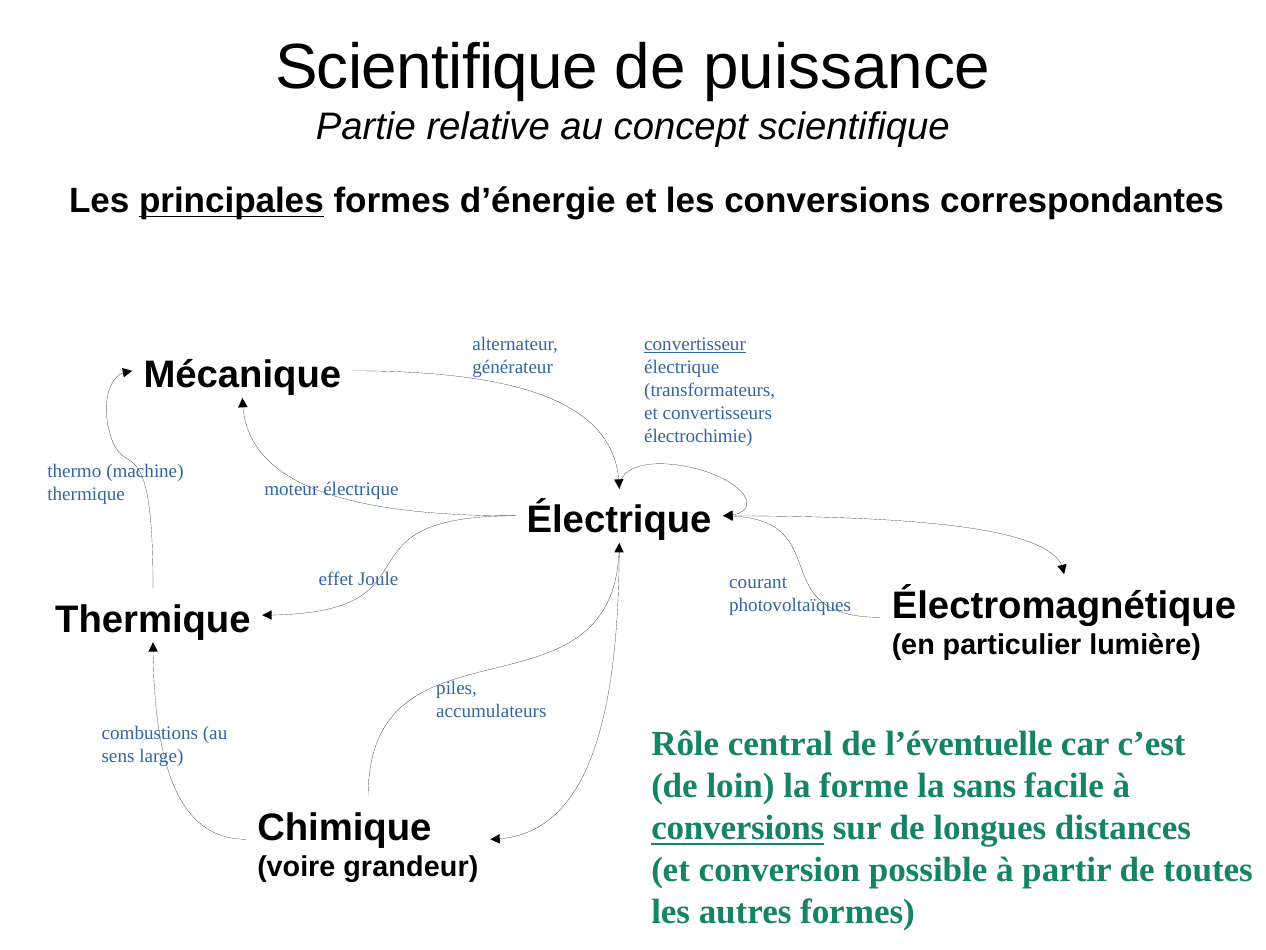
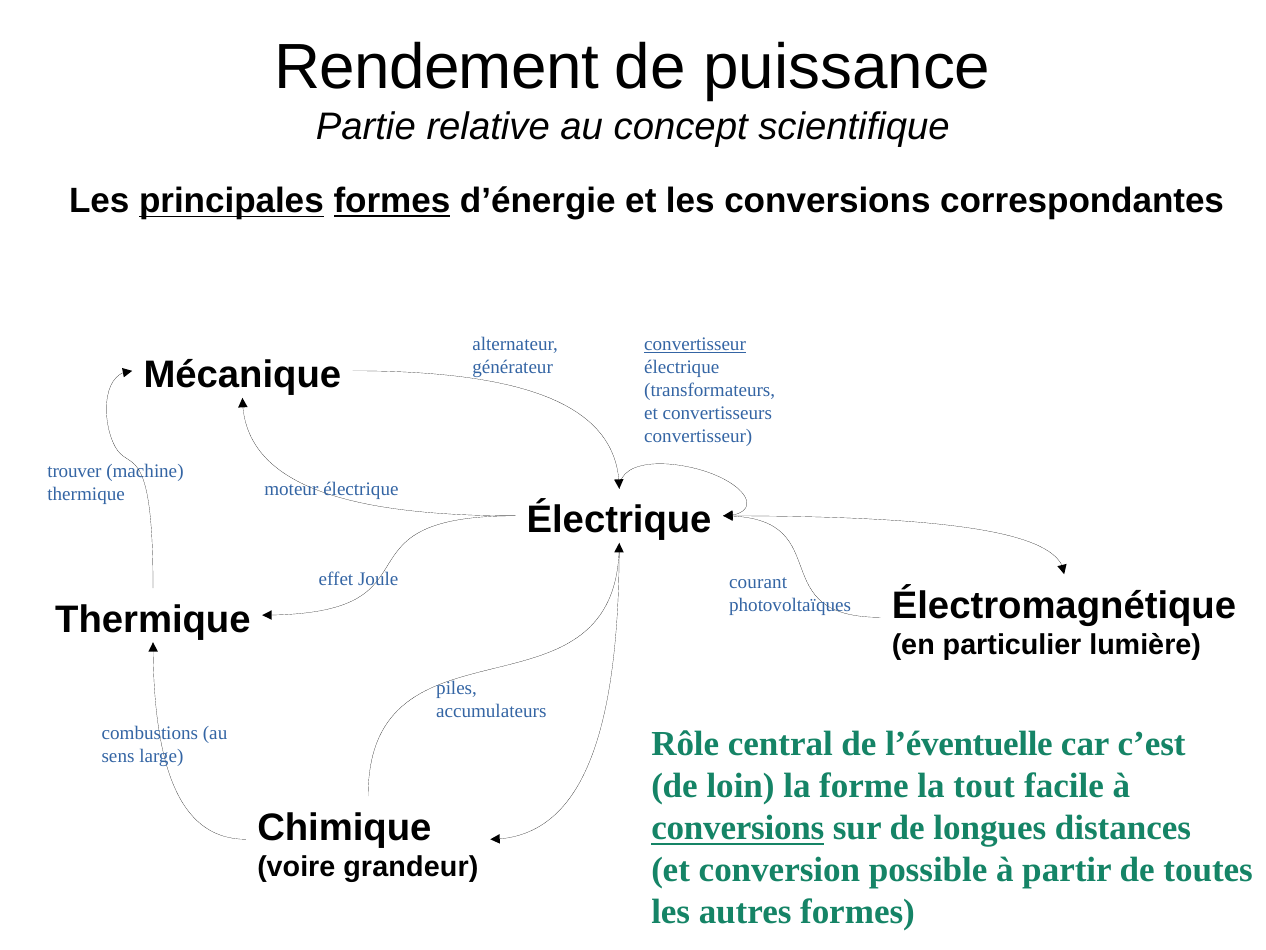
Scientifique at (437, 67): Scientifique -> Rendement
formes at (392, 201) underline: none -> present
électrochimie at (698, 436): électrochimie -> convertisseur
thermo: thermo -> trouver
sans: sans -> tout
